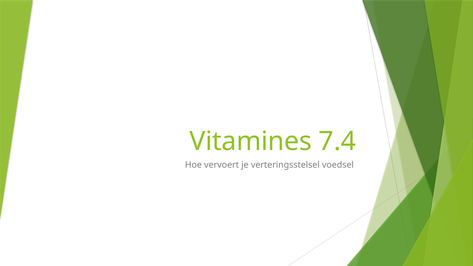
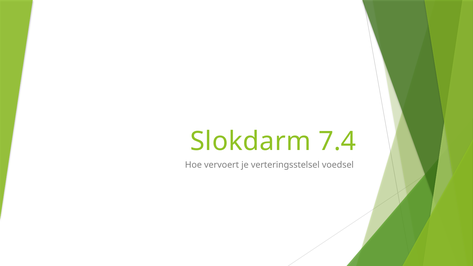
Vitamines: Vitamines -> Slokdarm
